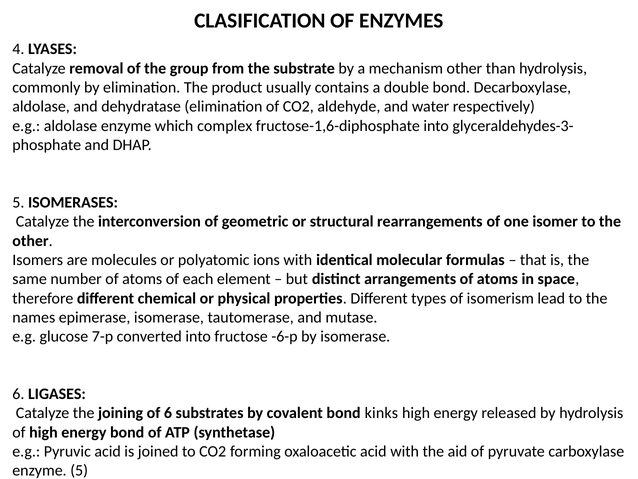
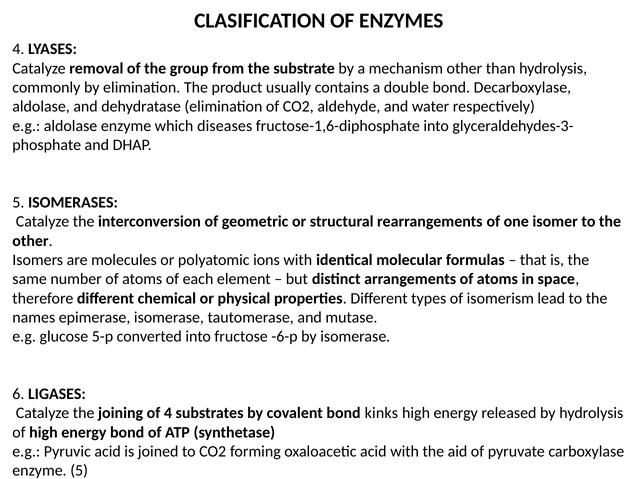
complex: complex -> diseases
7-p: 7-p -> 5-p
of 6: 6 -> 4
